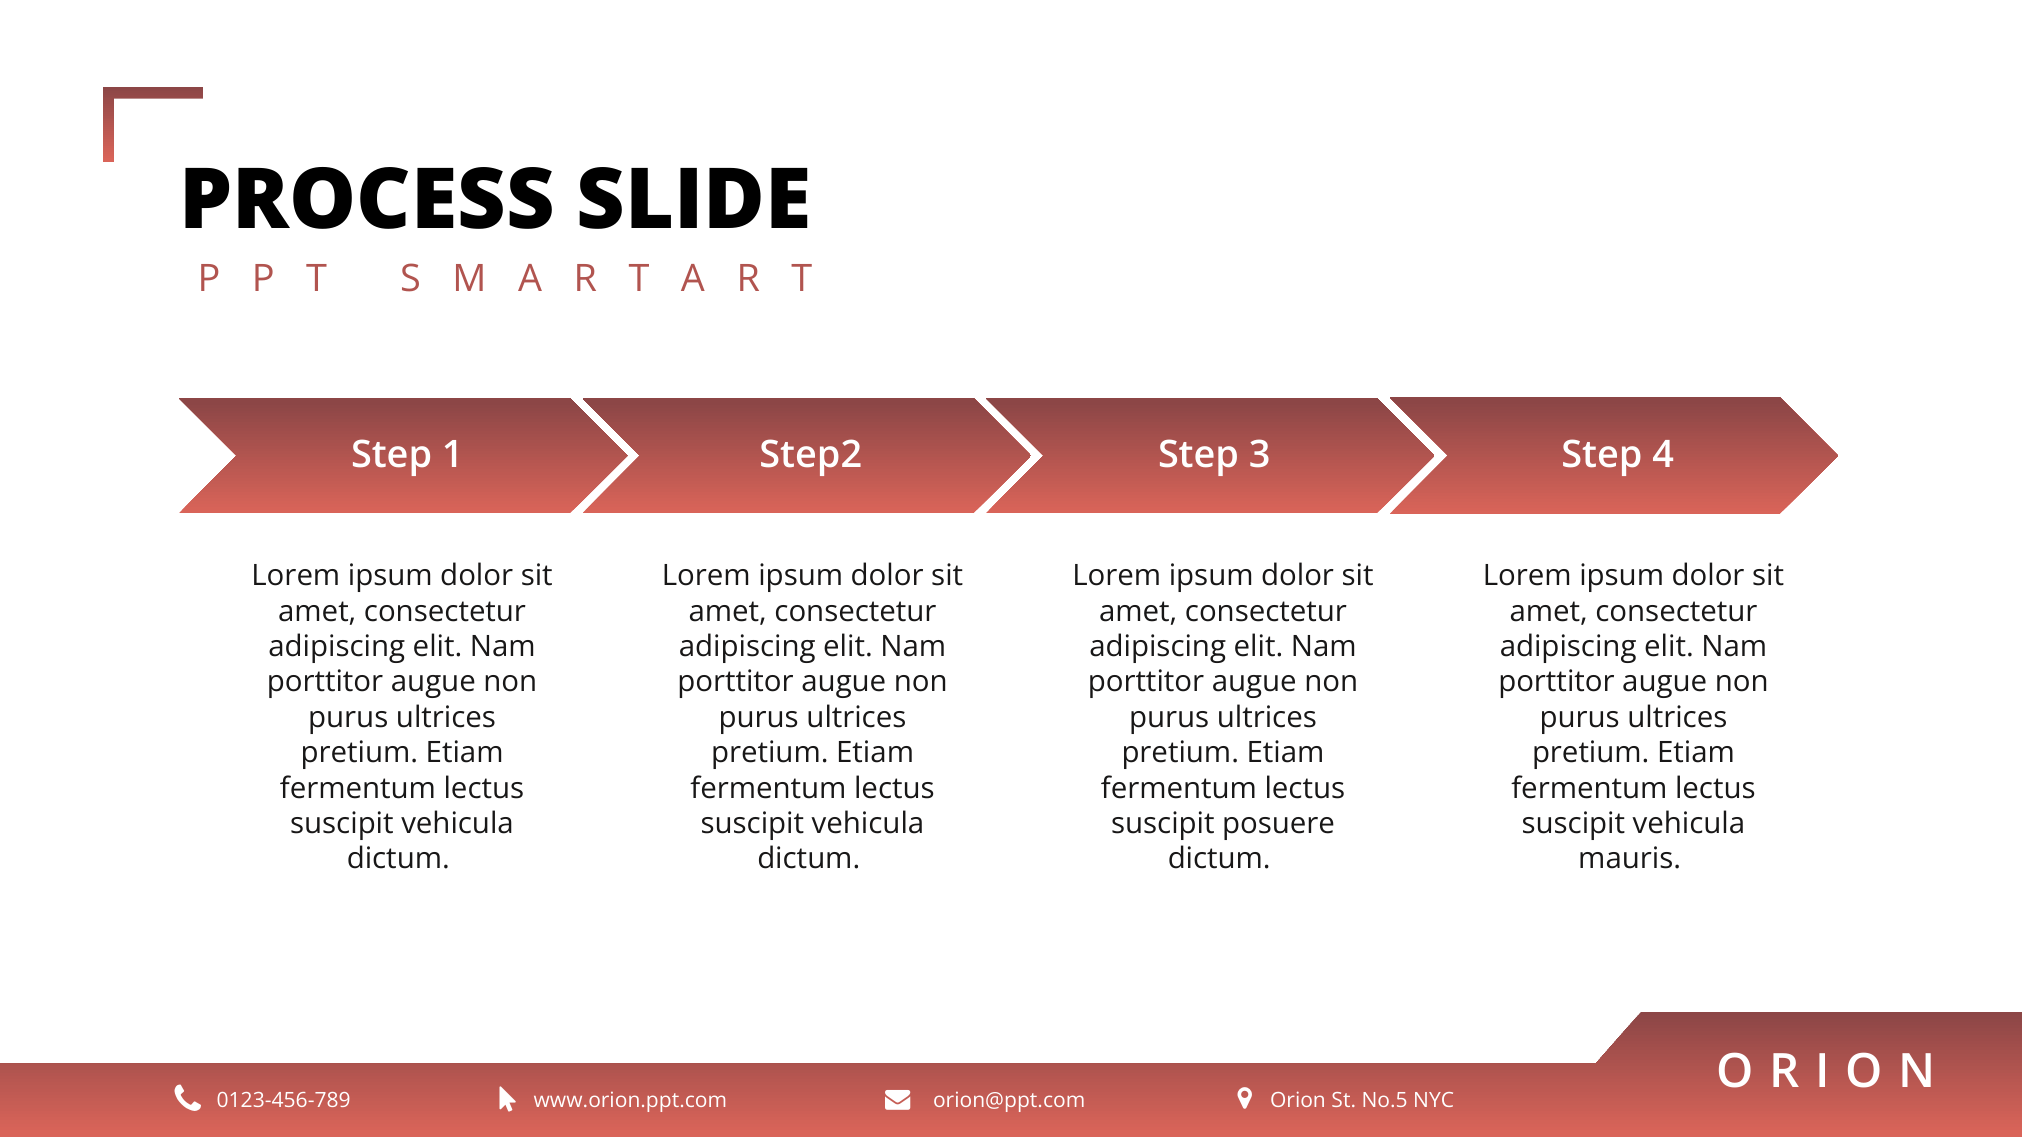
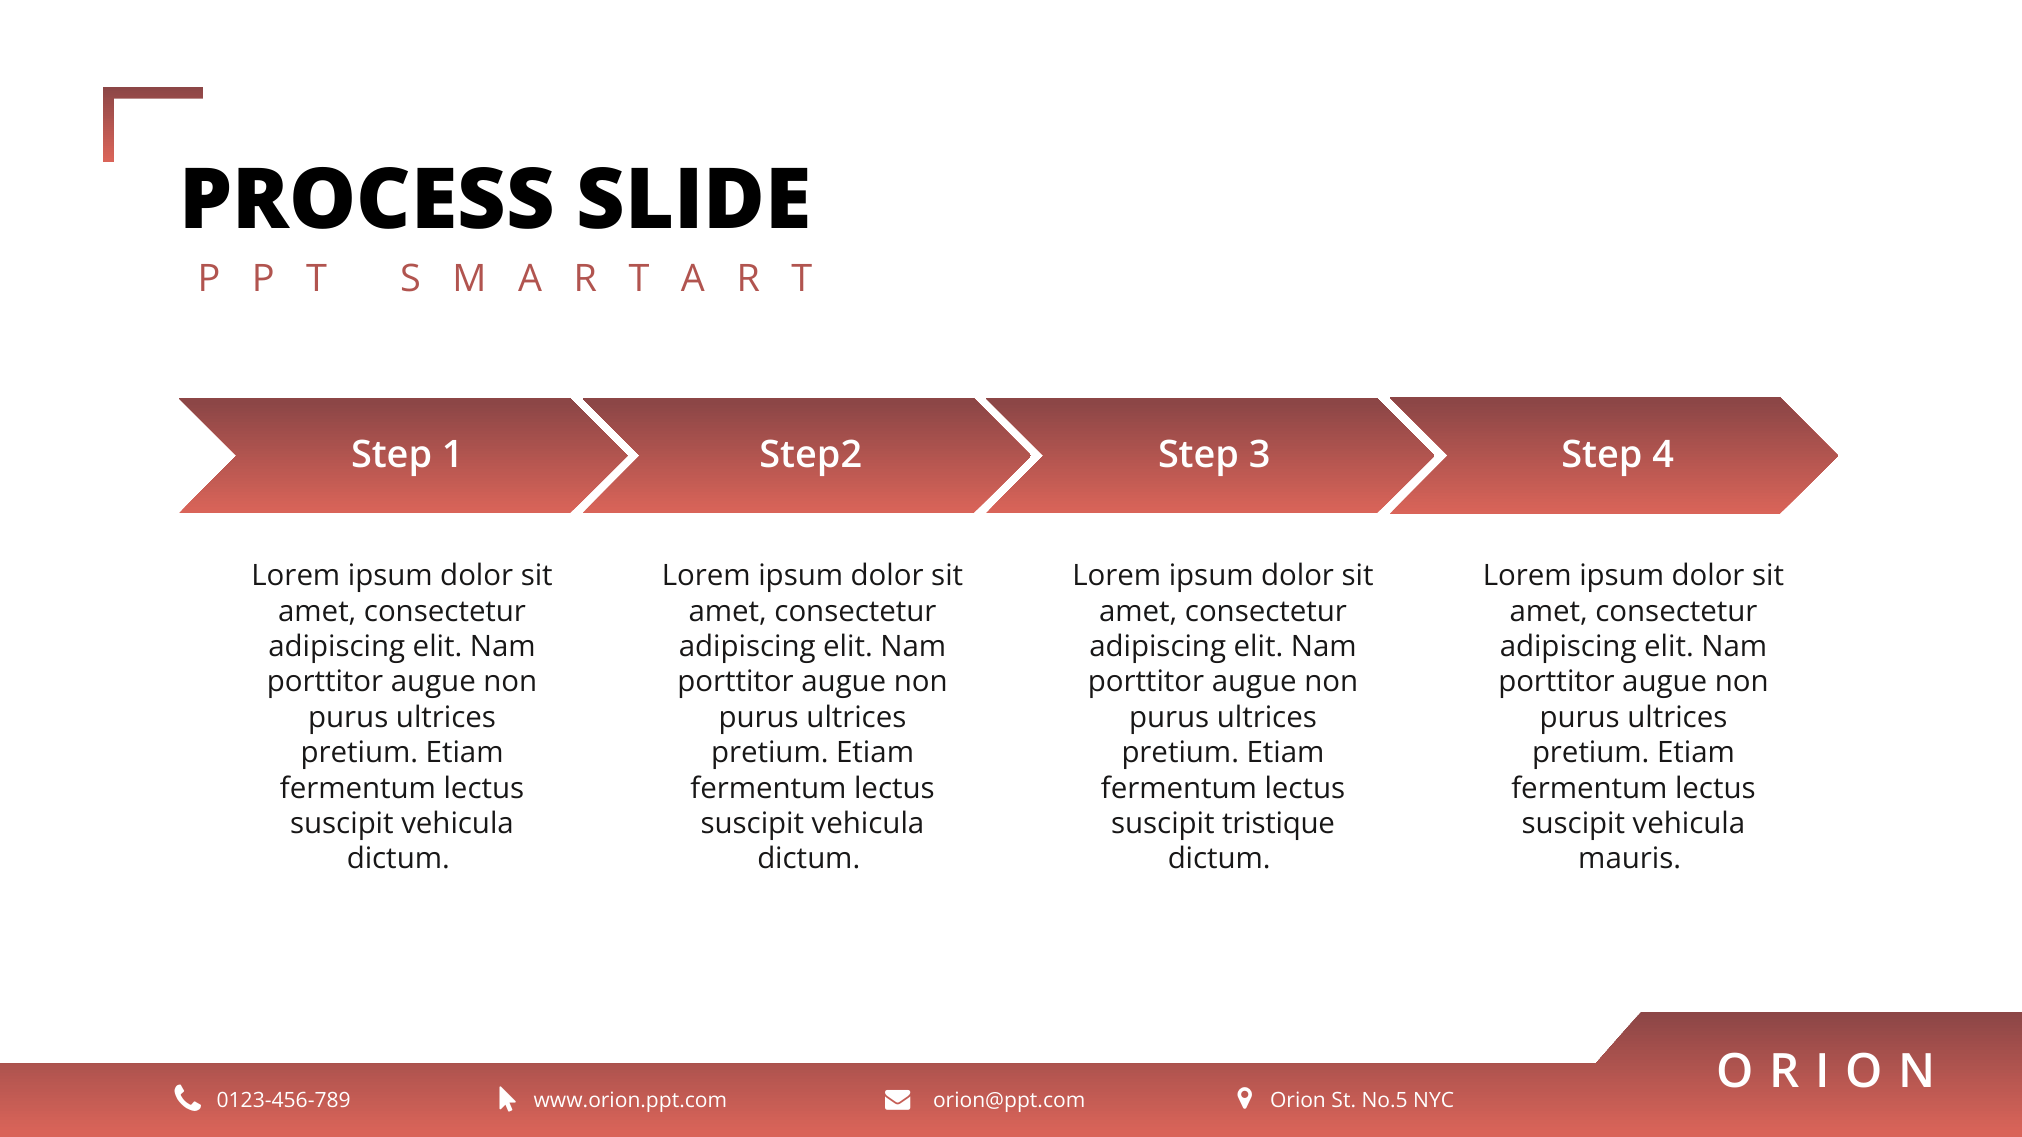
posuere: posuere -> tristique
